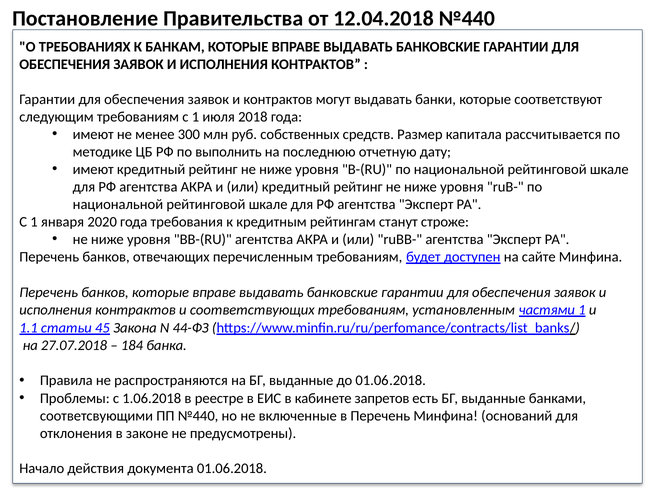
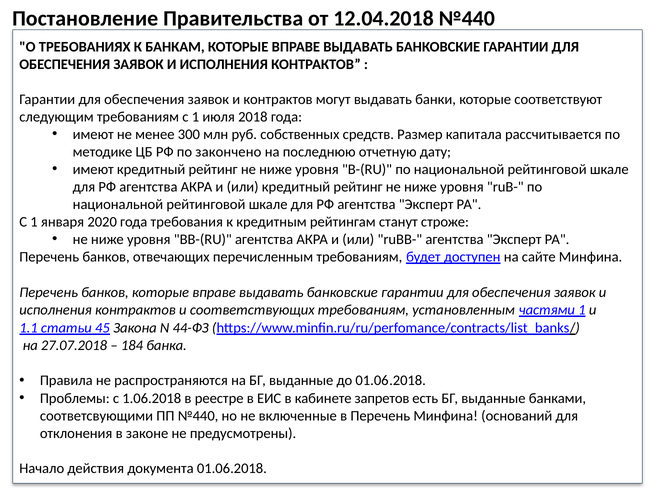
выполнить: выполнить -> закончено
